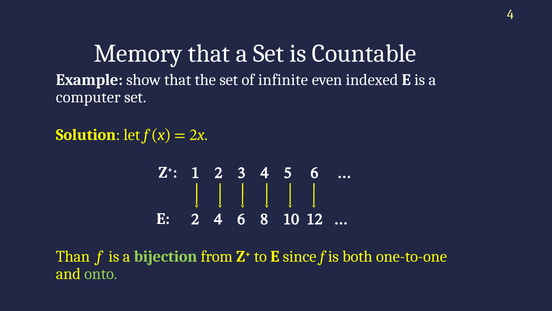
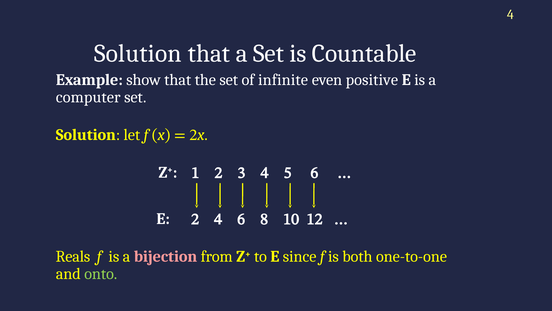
Memory at (138, 53): Memory -> Solution
indexed: indexed -> positive
Than: Than -> Reals
bijection colour: light green -> pink
